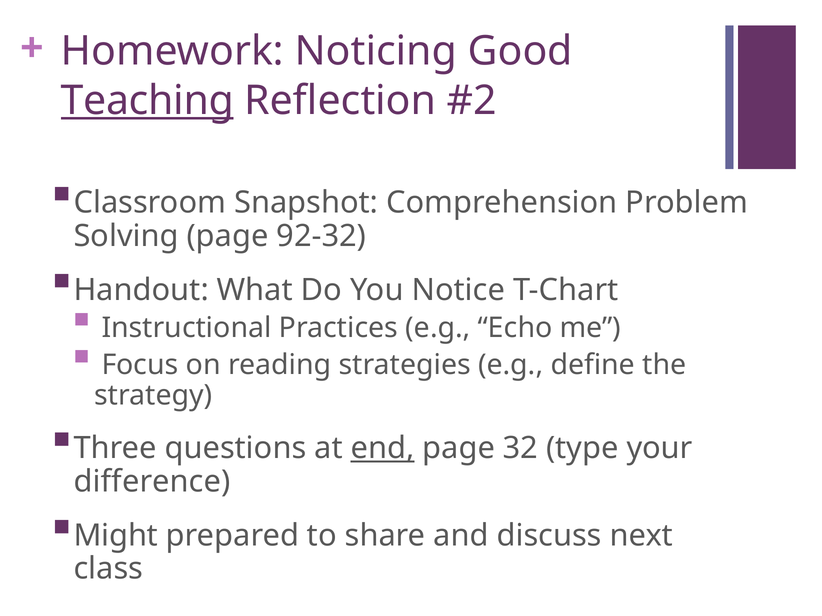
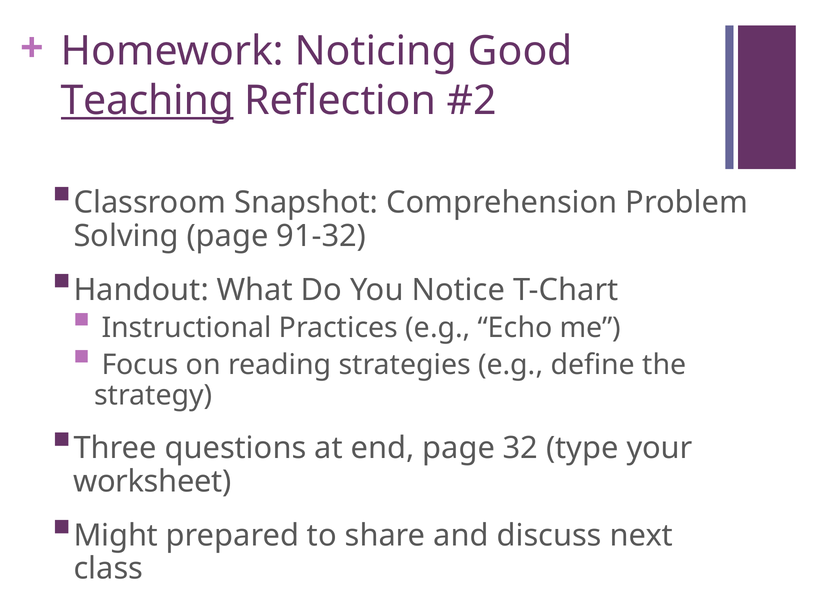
92-32: 92-32 -> 91-32
end underline: present -> none
difference: difference -> worksheet
